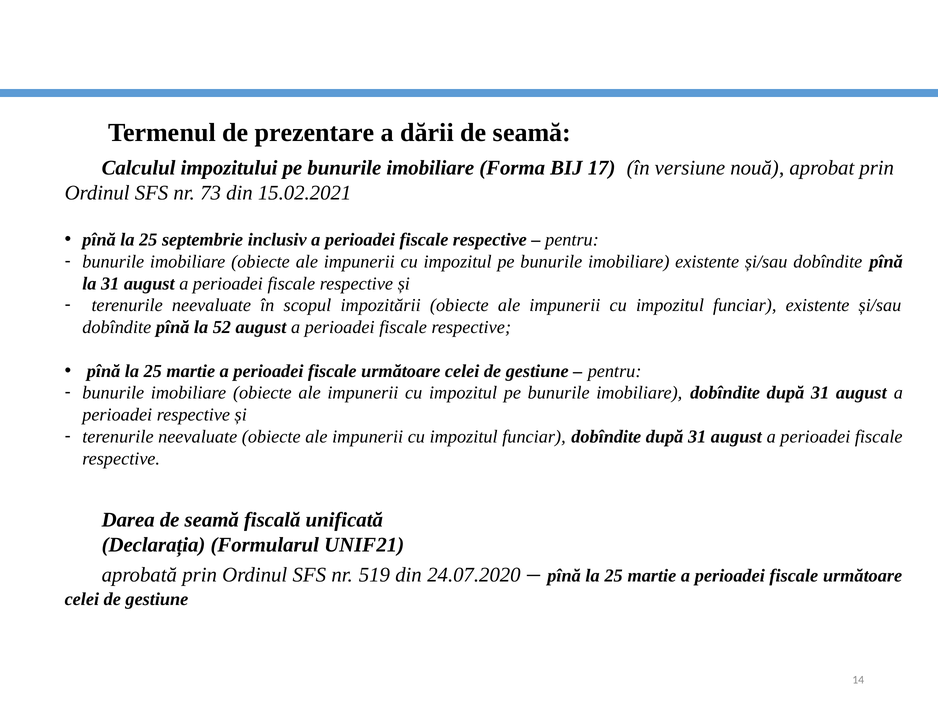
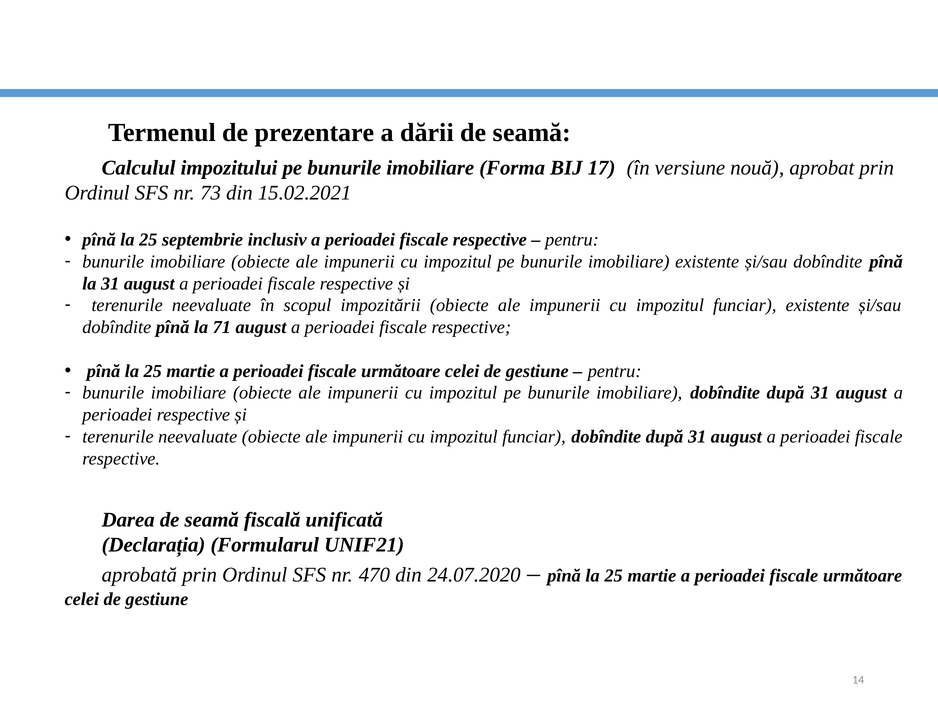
52: 52 -> 71
519: 519 -> 470
